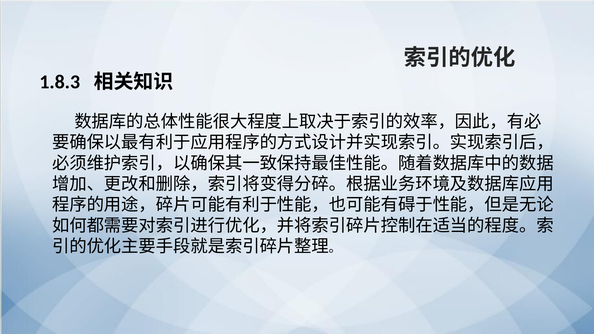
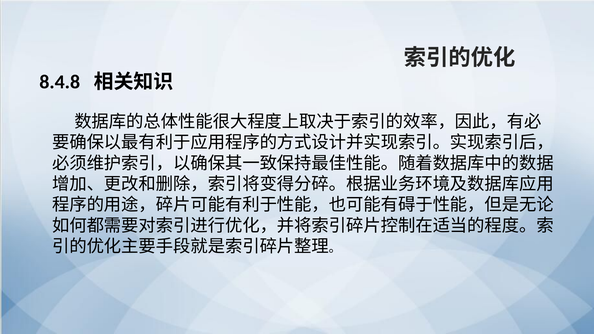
1.8.3: 1.8.3 -> 8.4.8
